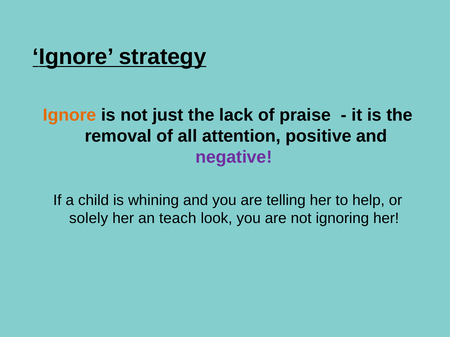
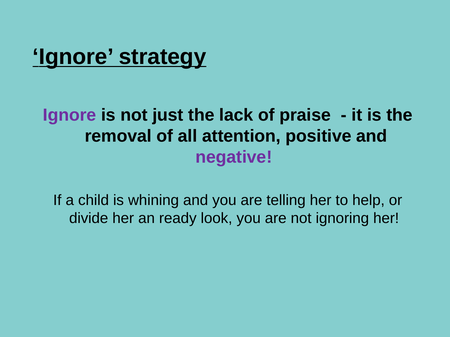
Ignore at (70, 115) colour: orange -> purple
solely: solely -> divide
teach: teach -> ready
